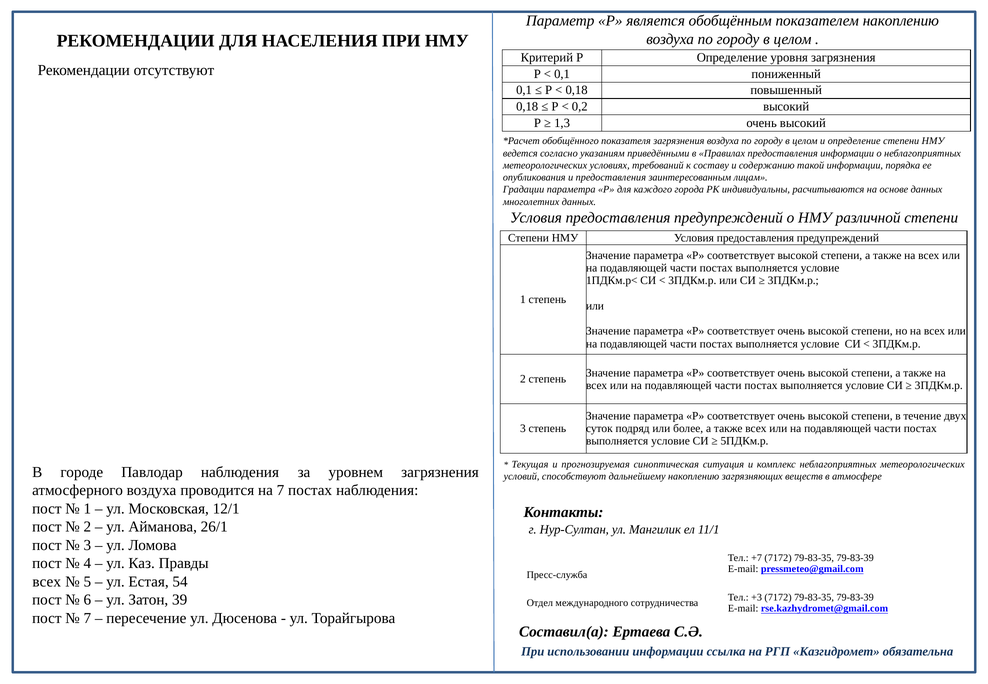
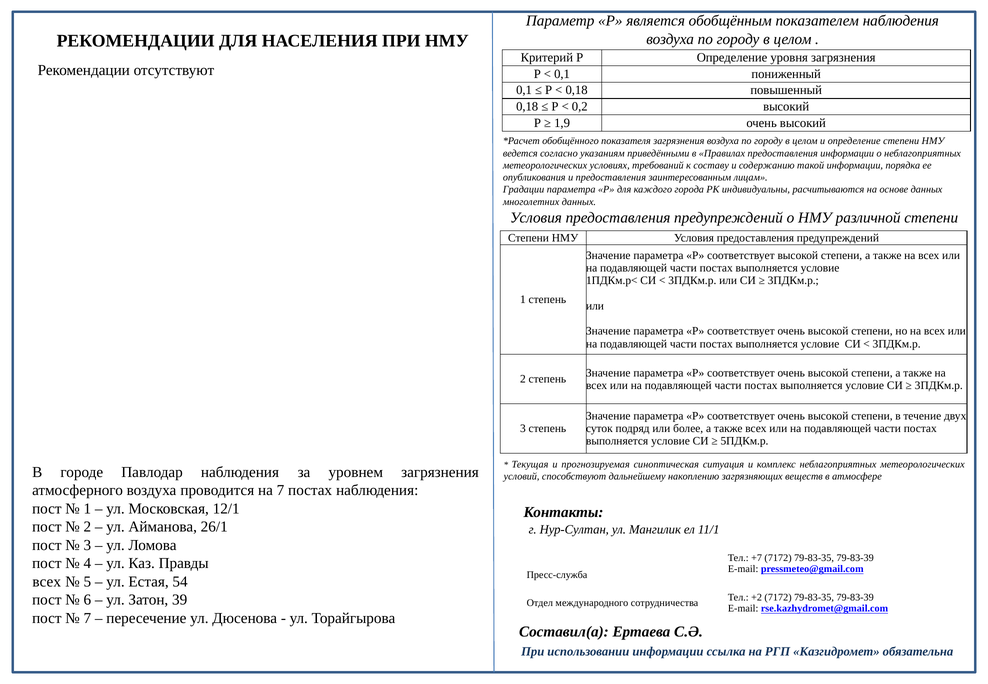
показателем накоплению: накоплению -> наблюдения
1,3: 1,3 -> 1,9
+3: +3 -> +2
